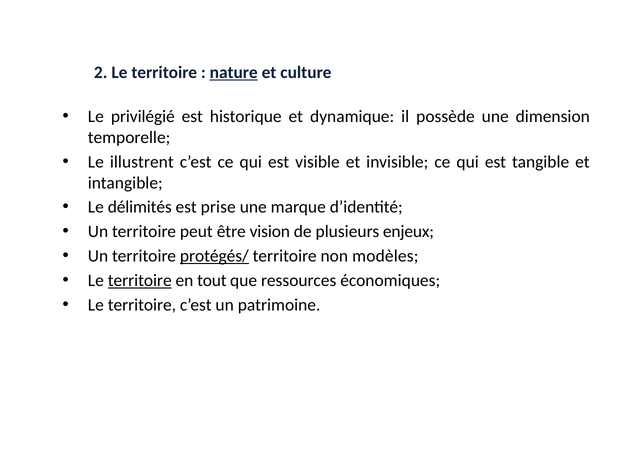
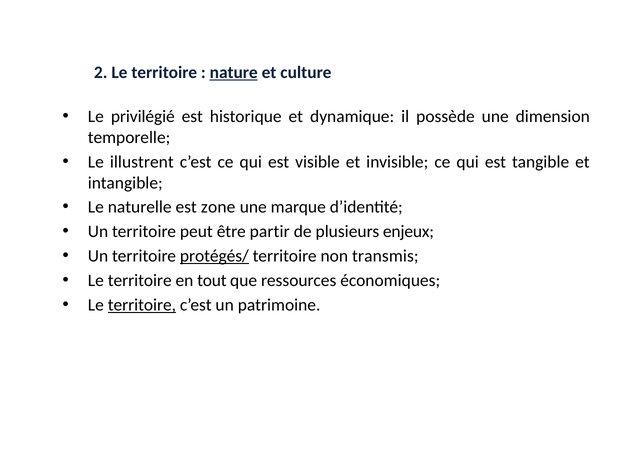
délimités: délimités -> naturelle
prise: prise -> zone
vision: vision -> partir
modèles: modèles -> transmis
territoire at (140, 281) underline: present -> none
territoire at (142, 305) underline: none -> present
